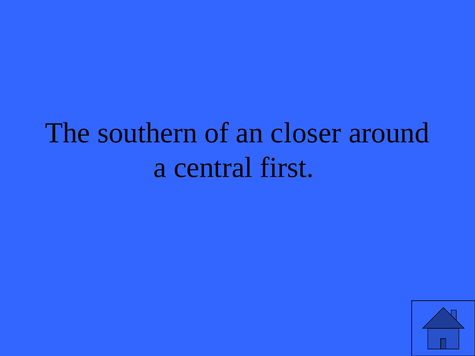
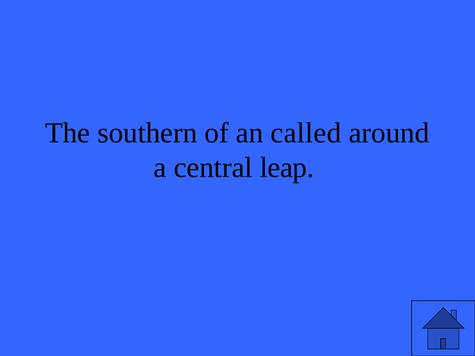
closer: closer -> called
first: first -> leap
